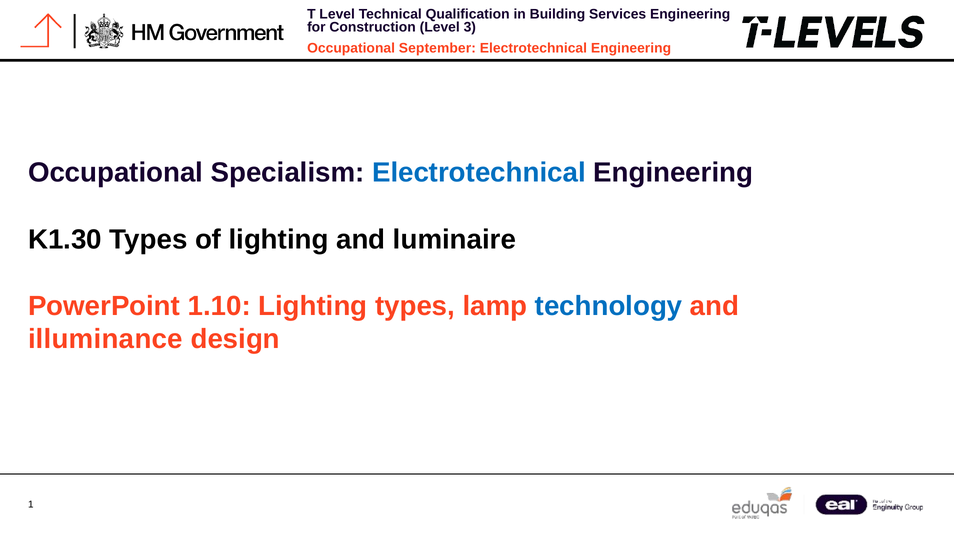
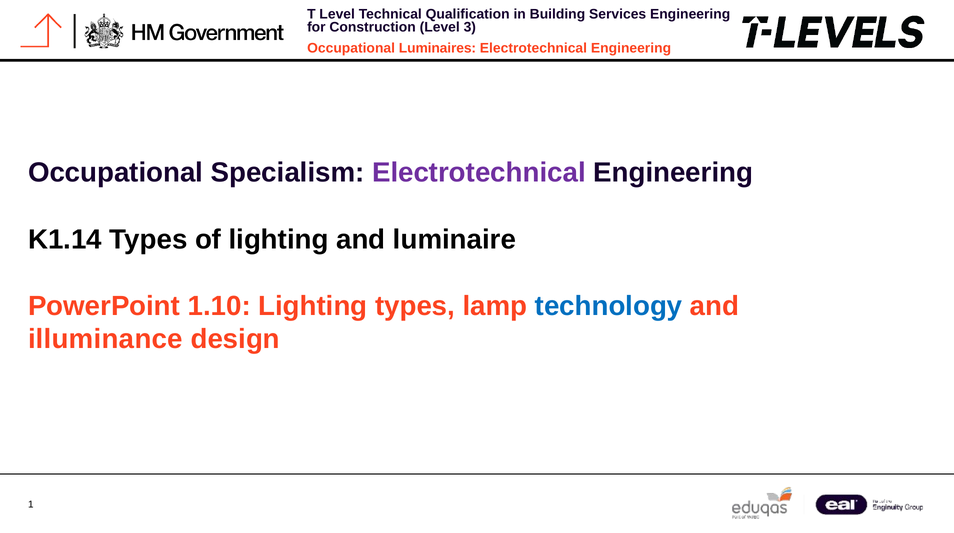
September: September -> Luminaires
Electrotechnical at (479, 173) colour: blue -> purple
K1.30: K1.30 -> K1.14
